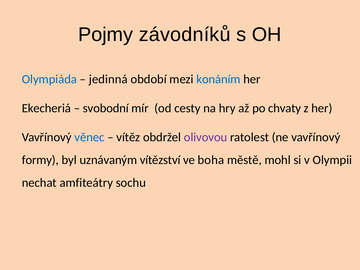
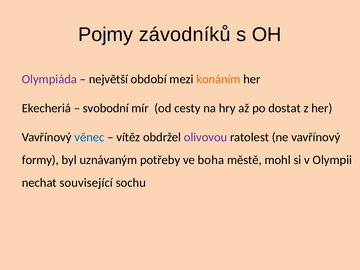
Olympiáda colour: blue -> purple
jedinná: jedinná -> největší
konáním colour: blue -> orange
chvaty: chvaty -> dostat
vítězství: vítězství -> potřeby
amfiteátry: amfiteátry -> související
